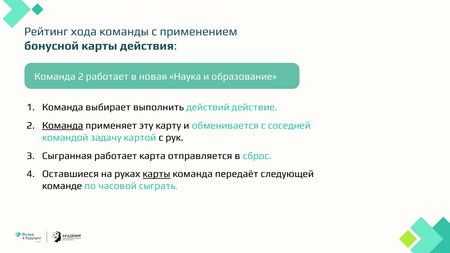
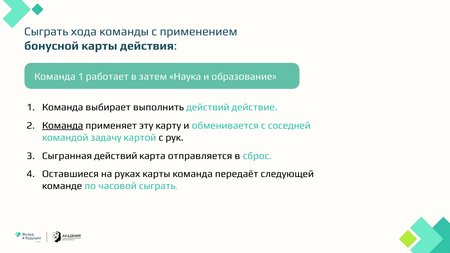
Рейтинг at (46, 32): Рейтинг -> Сыграть
Команда 2: 2 -> 1
новая: новая -> затем
Сыгранная работает: работает -> действий
карты at (156, 174) underline: present -> none
